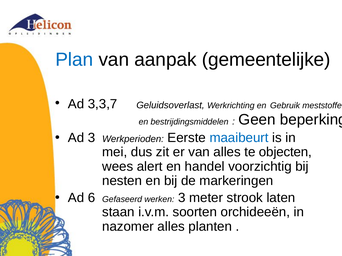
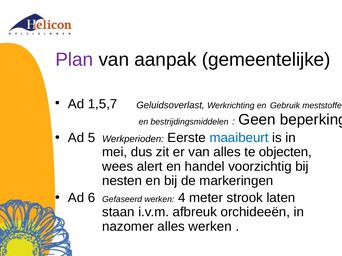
Plan colour: blue -> purple
3,3,7: 3,3,7 -> 1,5,7
Ad 3: 3 -> 5
werken 3: 3 -> 4
soorten: soorten -> afbreuk
alles planten: planten -> werken
